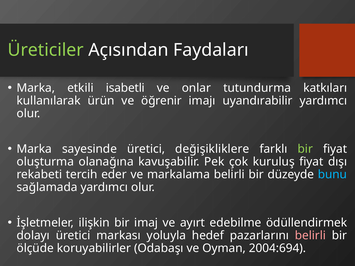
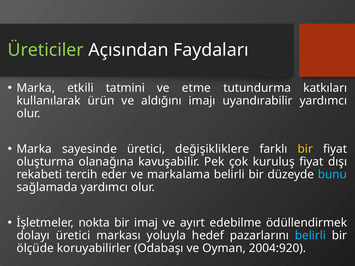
isabetli: isabetli -> tatmini
onlar: onlar -> etme
öğrenir: öğrenir -> aldığını
bir at (305, 149) colour: light green -> yellow
ilişkin: ilişkin -> nokta
belirli at (310, 236) colour: pink -> light blue
2004:694: 2004:694 -> 2004:920
